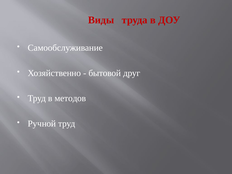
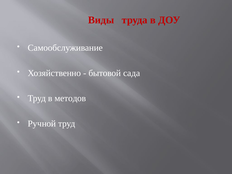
друг: друг -> сада
